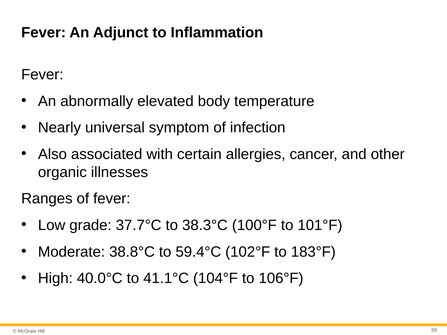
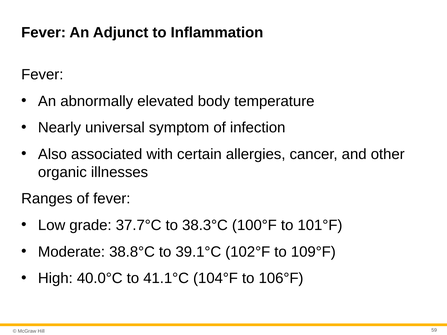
59.4°C: 59.4°C -> 39.1°C
183°F: 183°F -> 109°F
